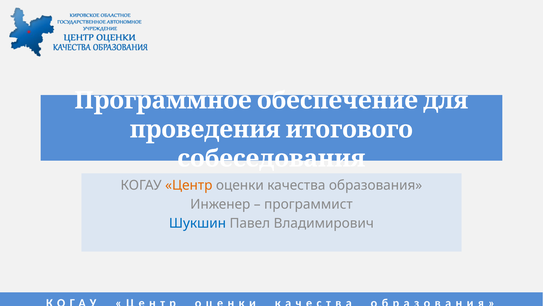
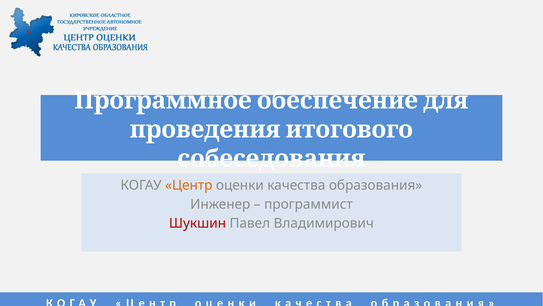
Шукшин colour: blue -> red
